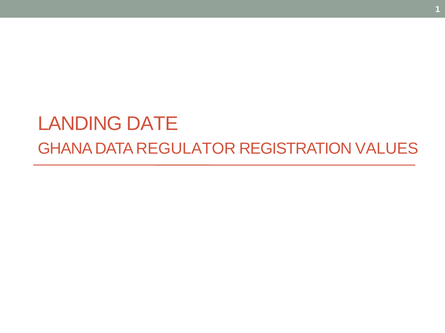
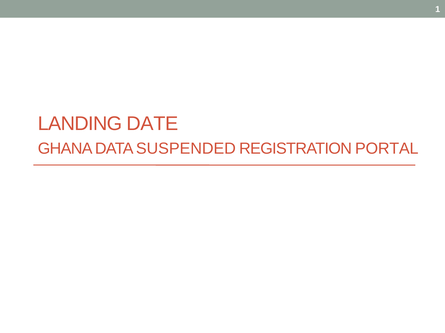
REGULATOR: REGULATOR -> SUSPENDED
VALUES: VALUES -> PORTAL
